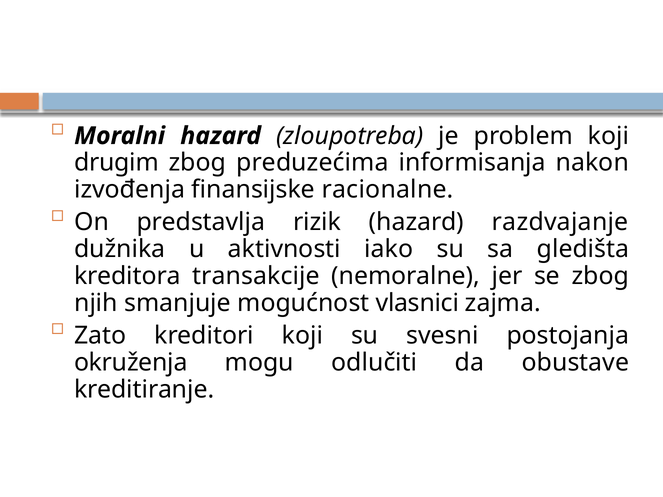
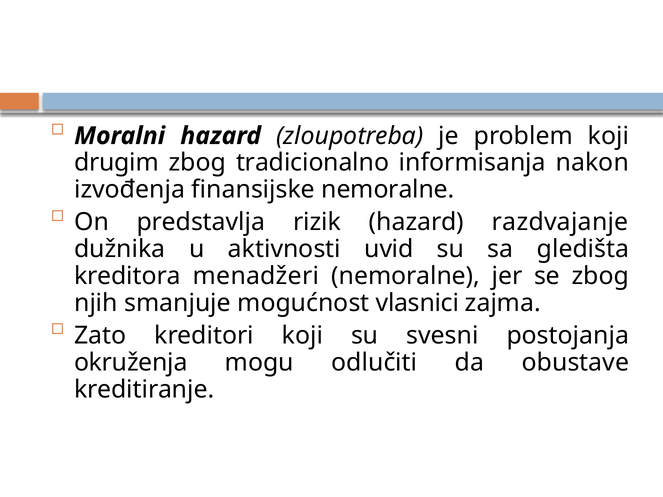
preduzećima: preduzećima -> tradicionalno
finansijske racionalne: racionalne -> nemoralne
iako: iako -> uvid
transakcije: transakcije -> menadžeri
